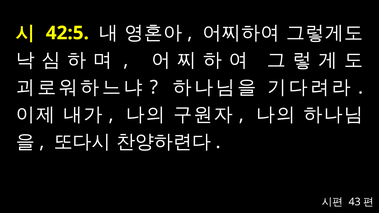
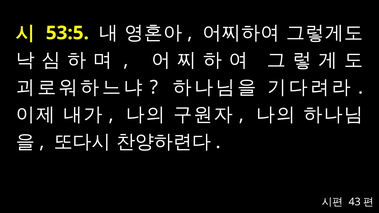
42:5: 42:5 -> 53:5
